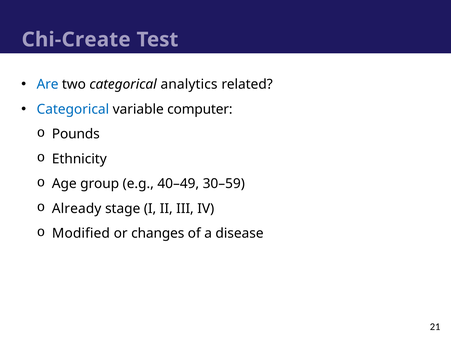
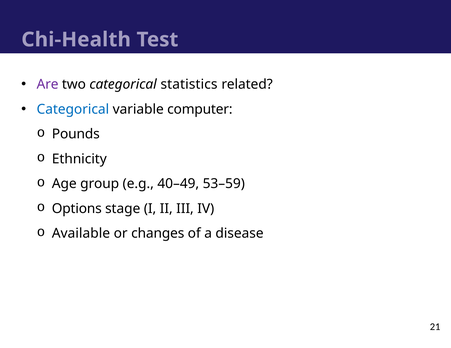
Chi-Create: Chi-Create -> Chi-Health
Are colour: blue -> purple
analytics: analytics -> statistics
30–59: 30–59 -> 53–59
Already: Already -> Options
Modified: Modified -> Available
